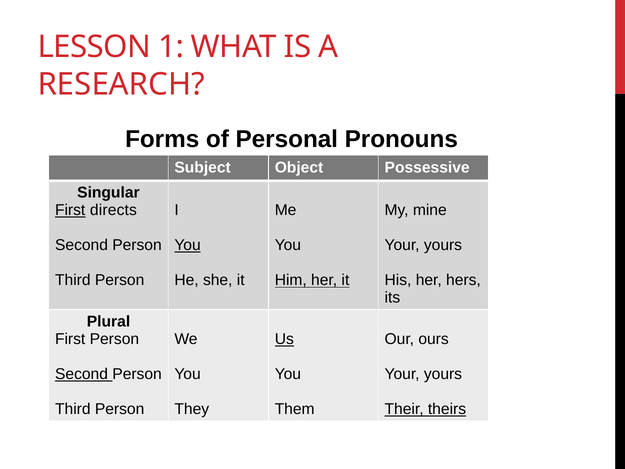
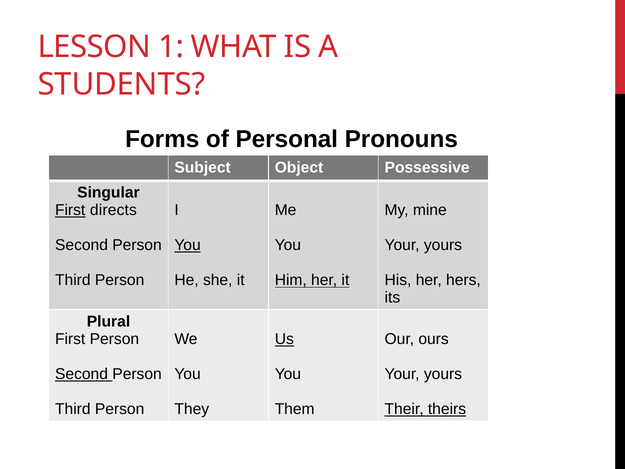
RESEARCH: RESEARCH -> STUDENTS
